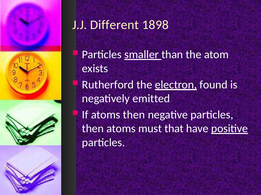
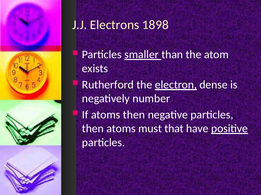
Different: Different -> Electrons
found: found -> dense
emitted: emitted -> number
